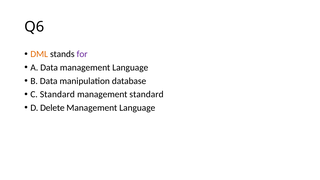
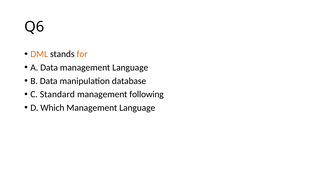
for colour: purple -> orange
management standard: standard -> following
Delete: Delete -> Which
